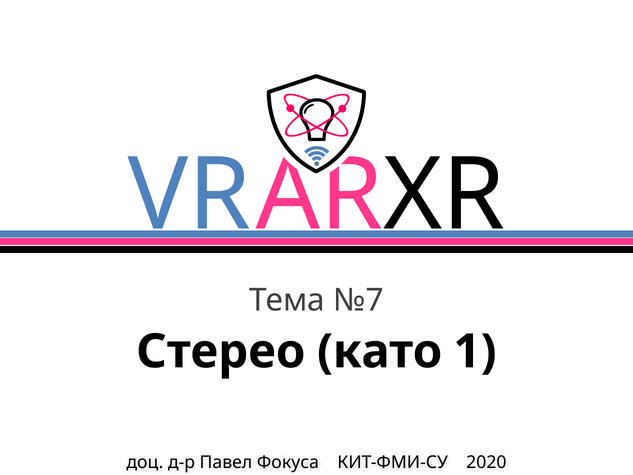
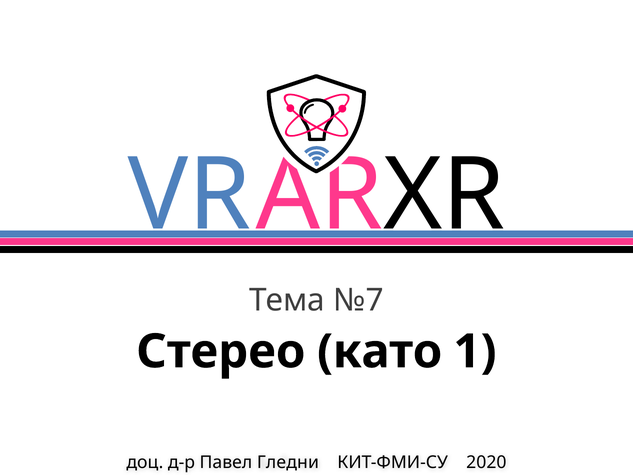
Фокуса: Фокуса -> Гледни
